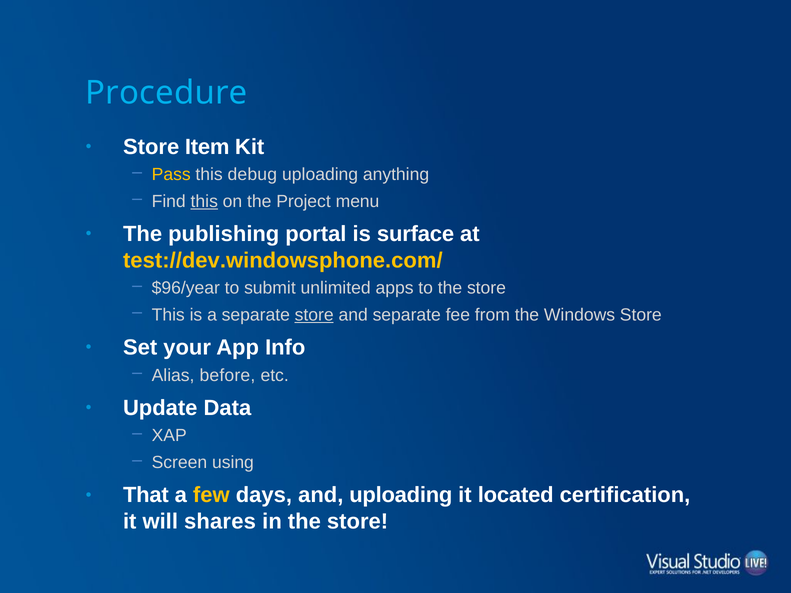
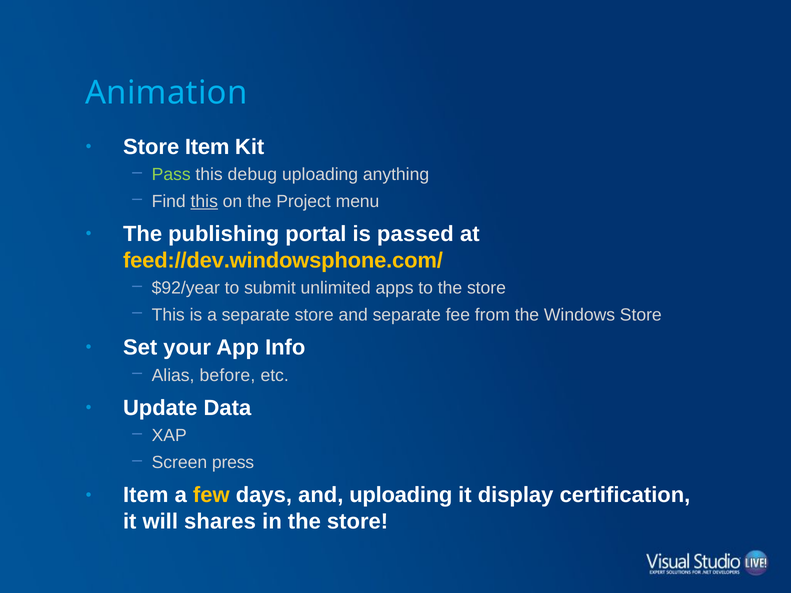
Procedure: Procedure -> Animation
Pass colour: yellow -> light green
surface: surface -> passed
test://dev.windowsphone.com/: test://dev.windowsphone.com/ -> feed://dev.windowsphone.com/
$96/year: $96/year -> $92/year
store at (314, 315) underline: present -> none
using: using -> press
That at (146, 495): That -> Item
located: located -> display
